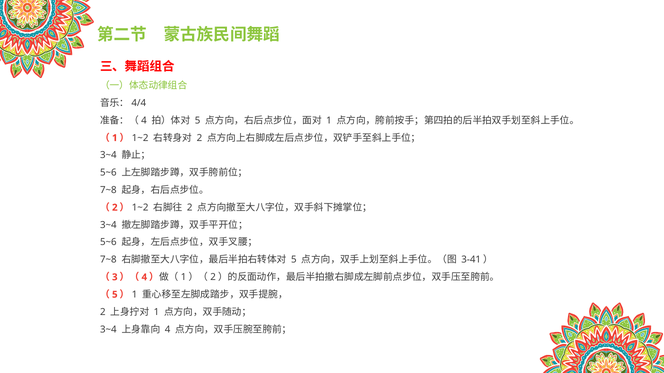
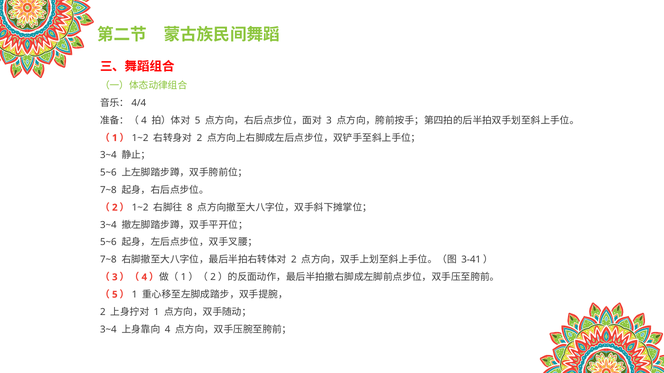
1 at (329, 121): 1 -> 3
2 at (190, 208): 2 -> 8
5 at (294, 260): 5 -> 2
